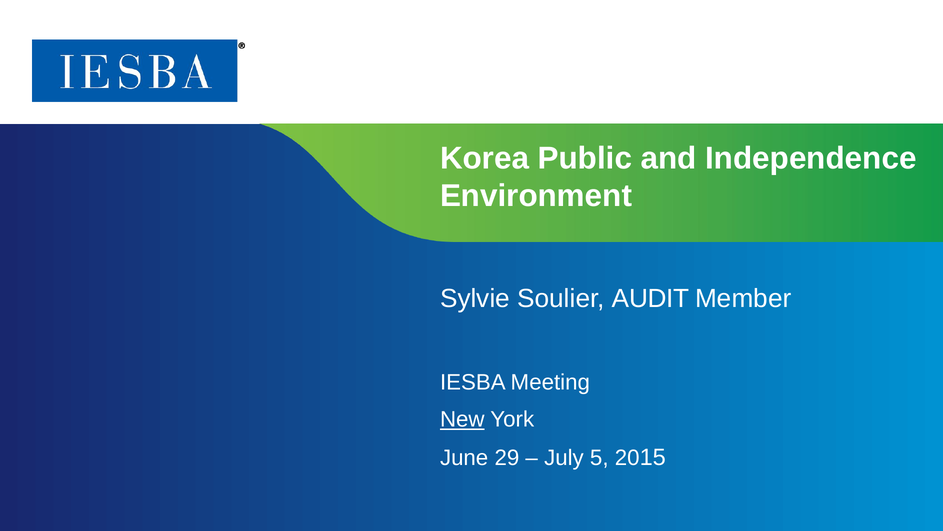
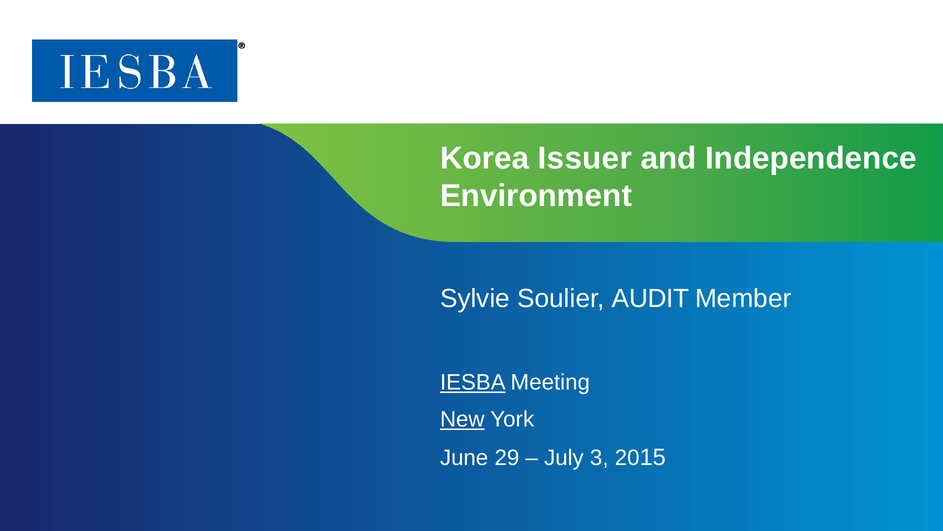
Public: Public -> Issuer
IESBA underline: none -> present
5: 5 -> 3
